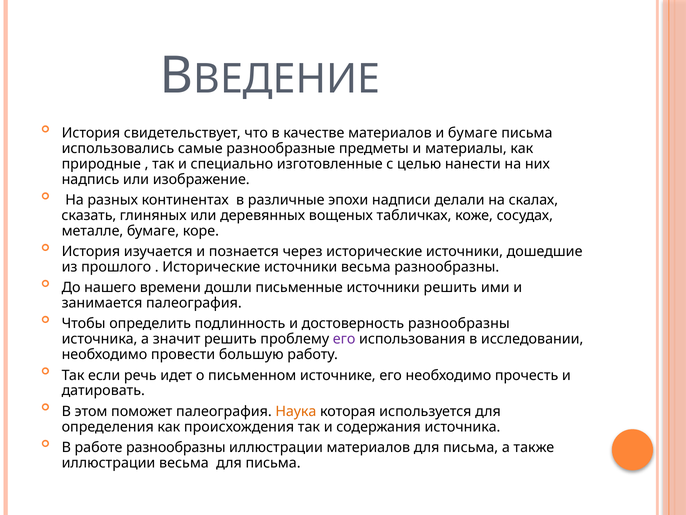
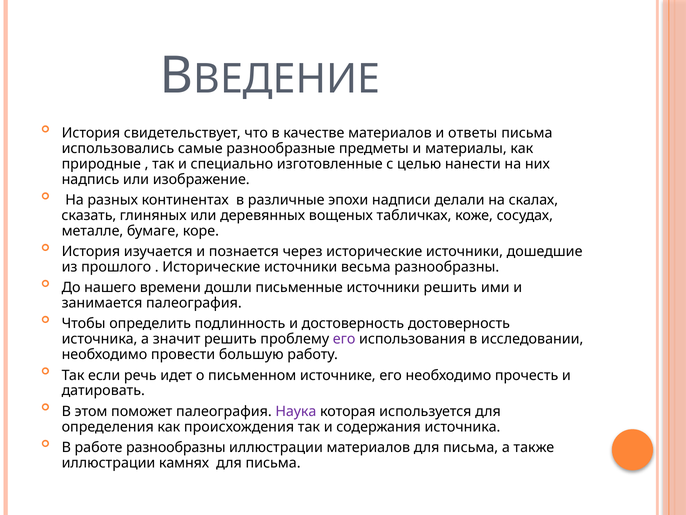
и бумаге: бумаге -> ответы
достоверность разнообразны: разнообразны -> достоверность
Наука colour: orange -> purple
иллюстрации весьма: весьма -> камнях
